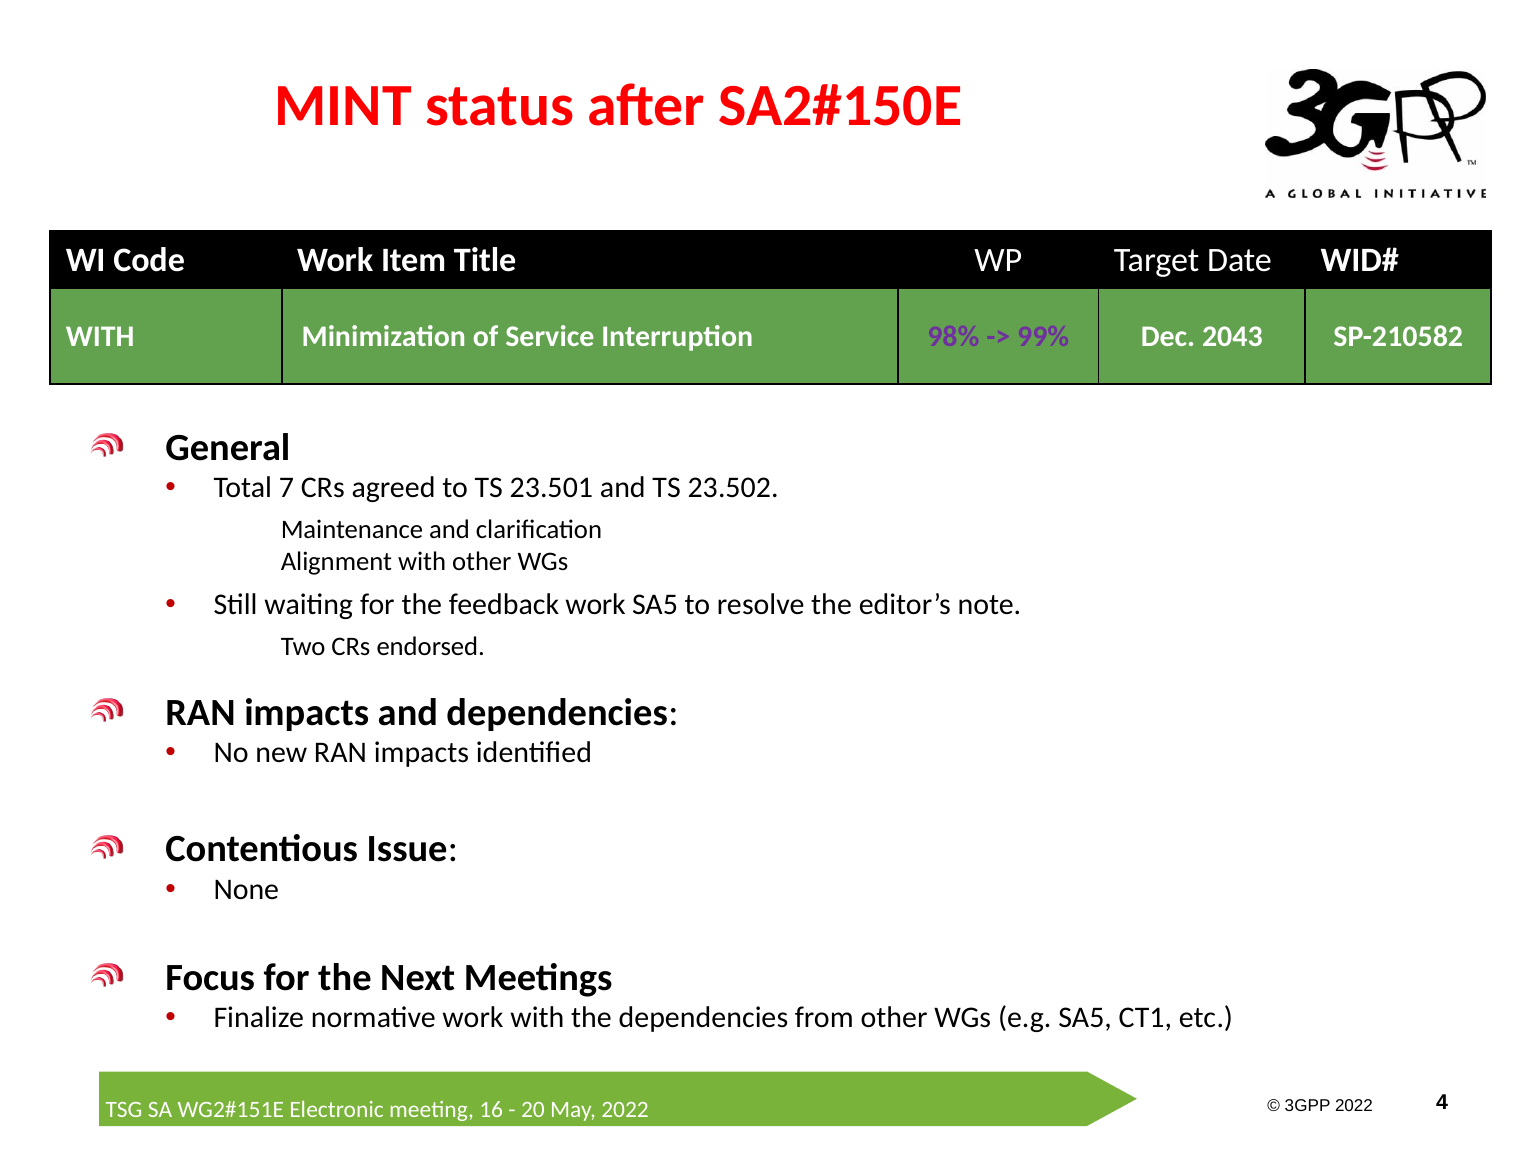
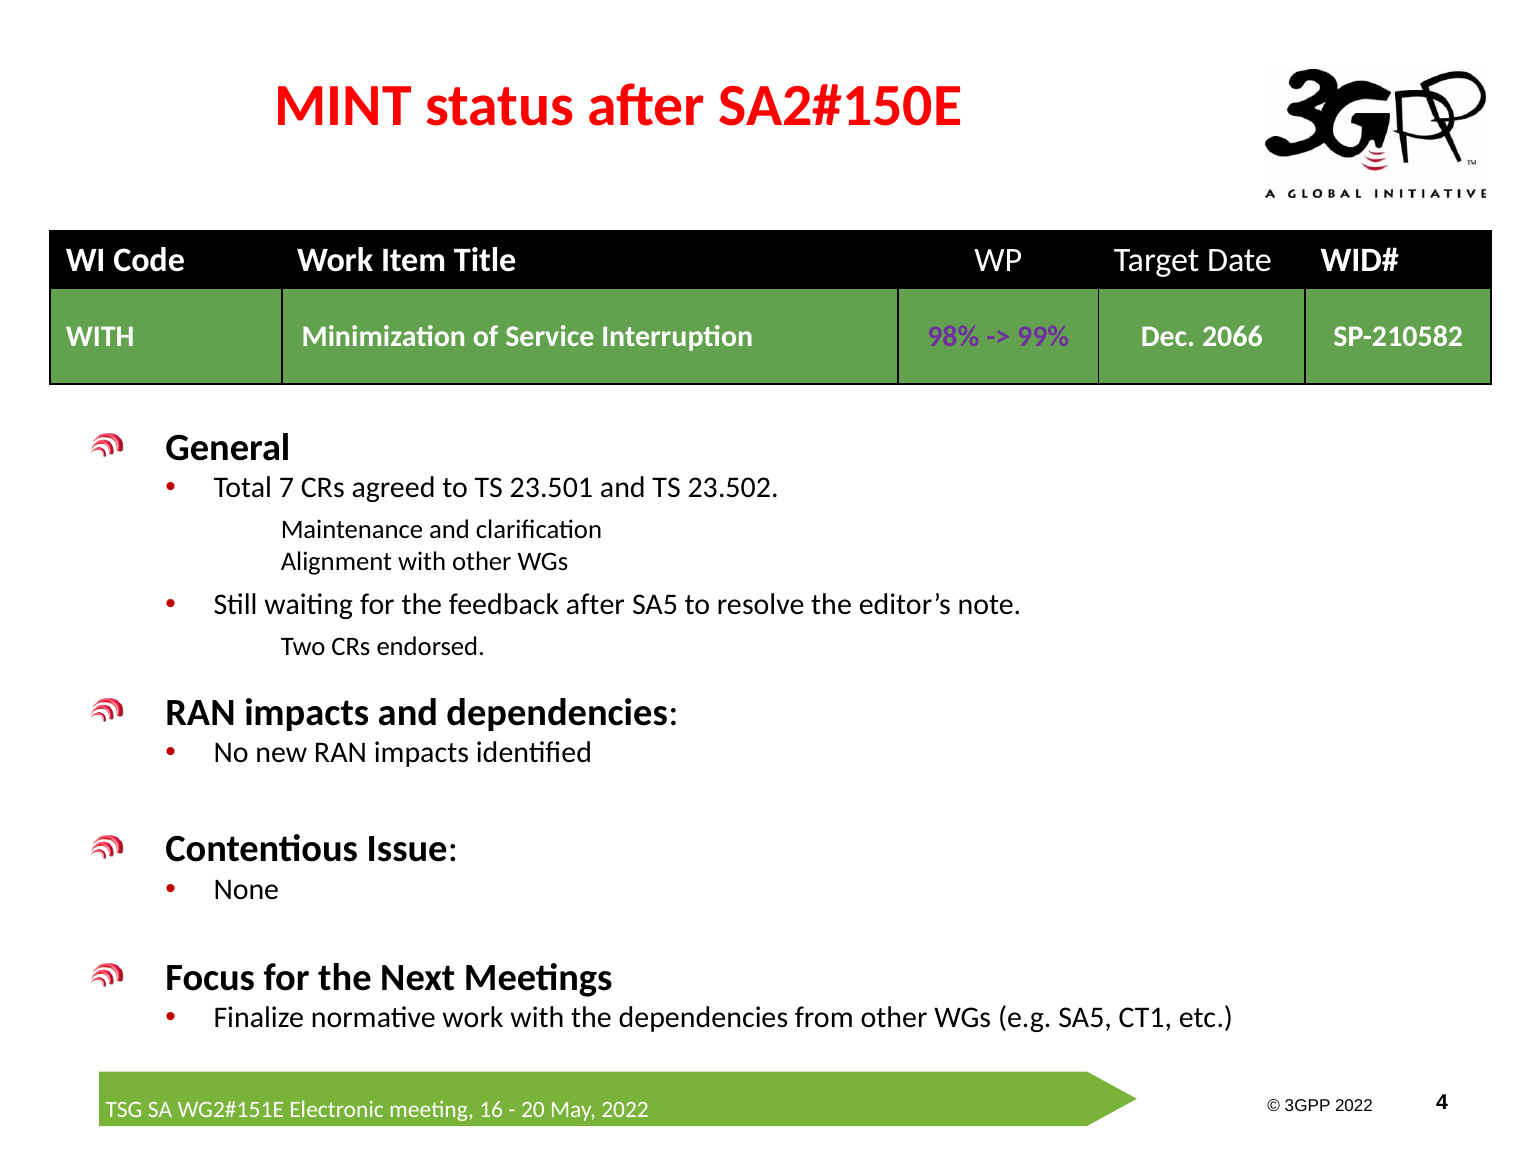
2043: 2043 -> 2066
feedback work: work -> after
